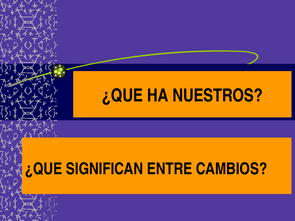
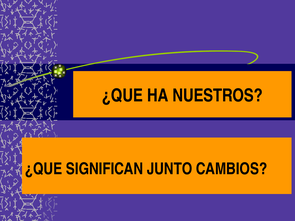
ENTRE: ENTRE -> JUNTO
